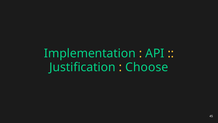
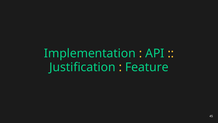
Choose: Choose -> Feature
